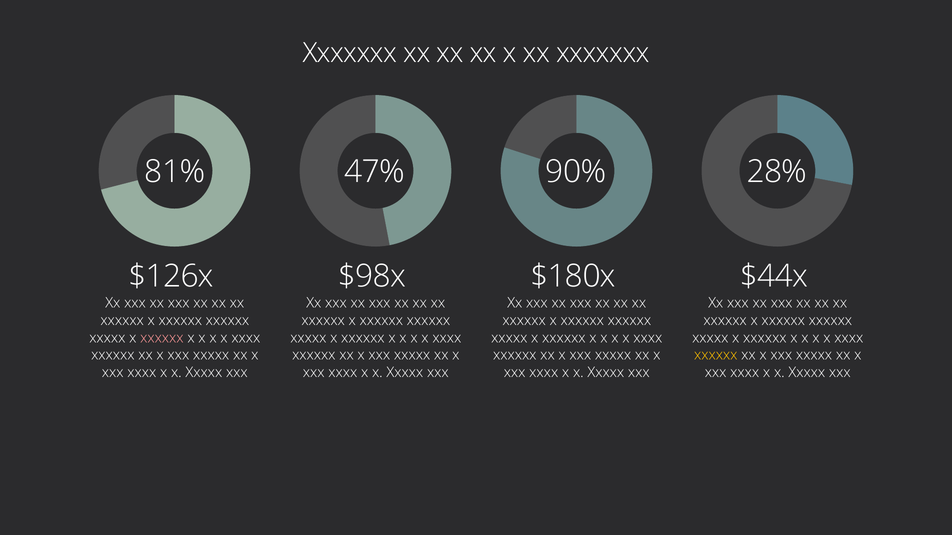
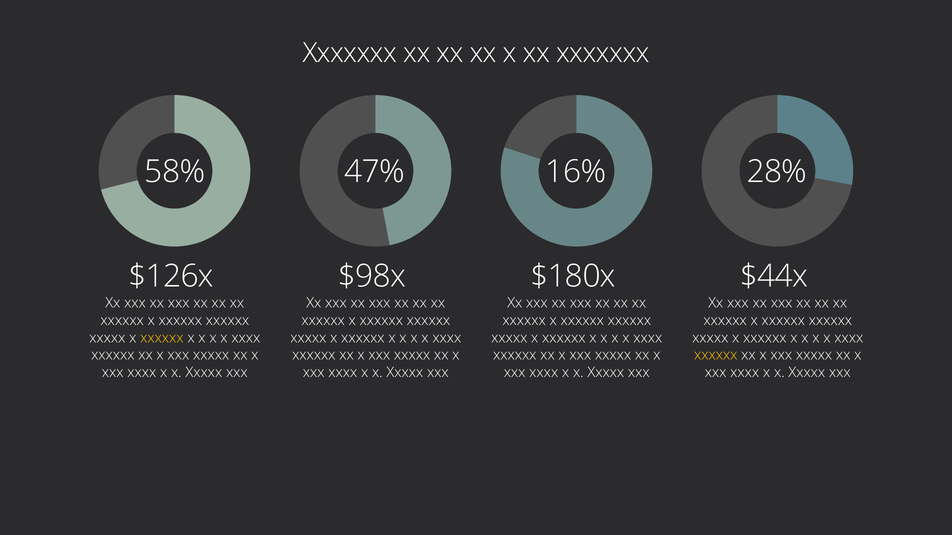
81%: 81% -> 58%
90%: 90% -> 16%
xxxxxx at (162, 338) colour: pink -> yellow
